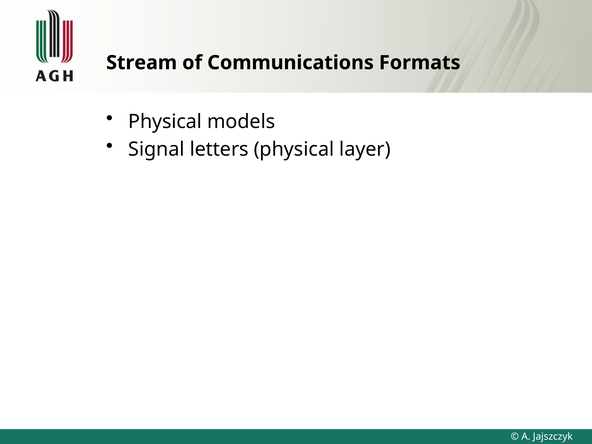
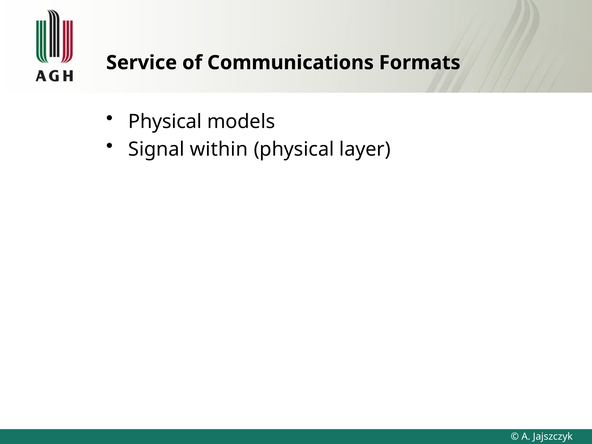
Stream: Stream -> Service
letters: letters -> within
